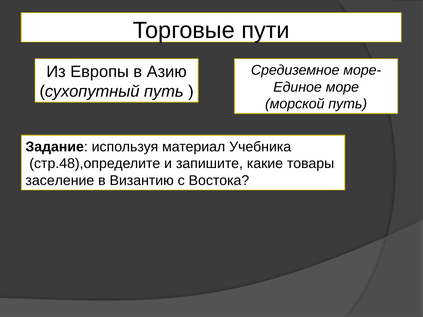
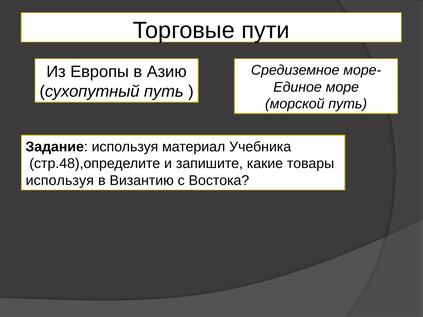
заселение at (60, 181): заселение -> используя
